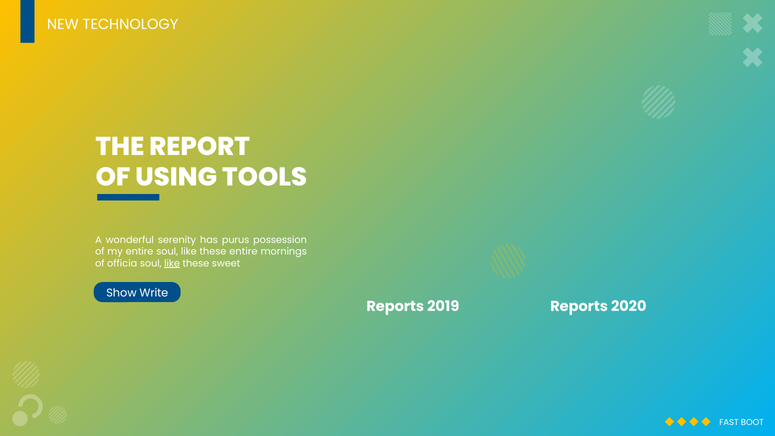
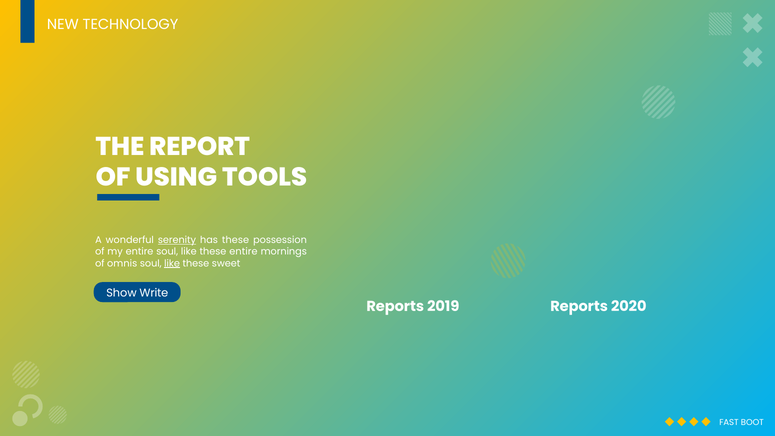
serenity underline: none -> present
has purus: purus -> these
officia: officia -> omnis
